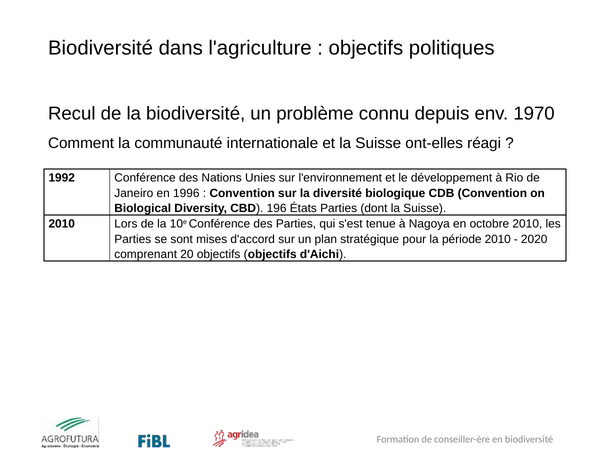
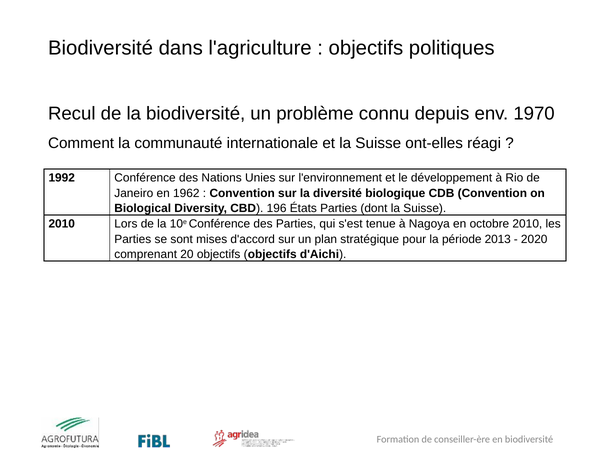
1996: 1996 -> 1962
période 2010: 2010 -> 2013
